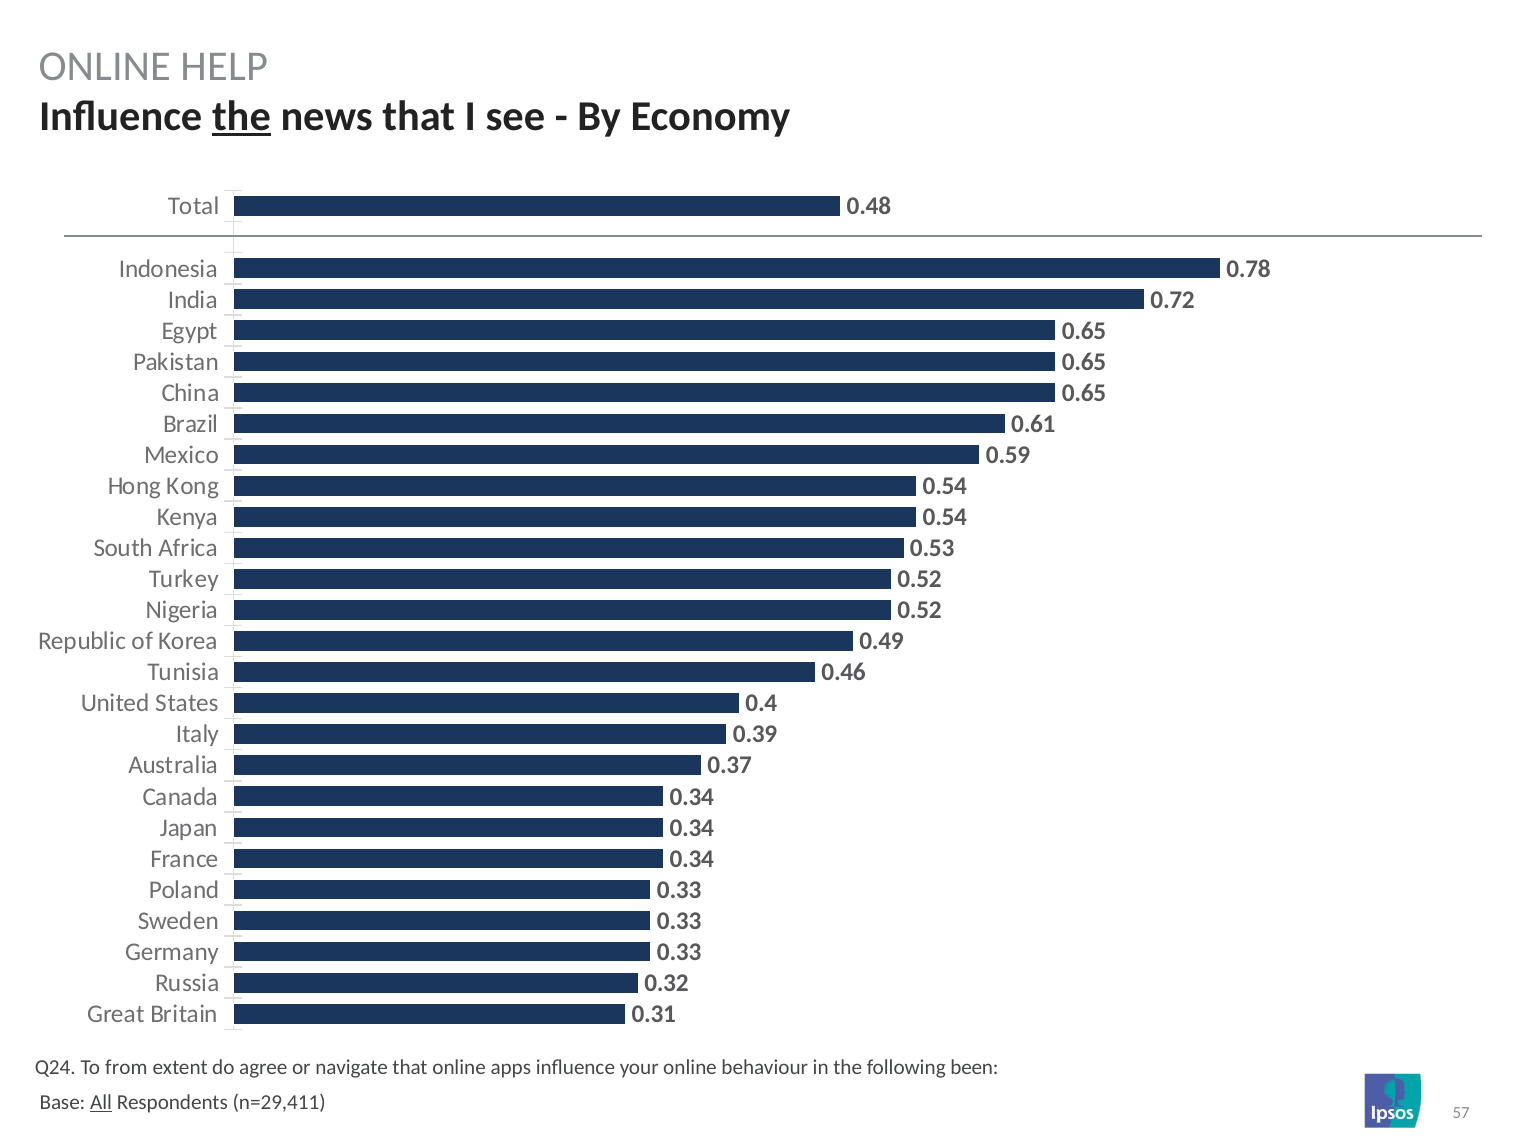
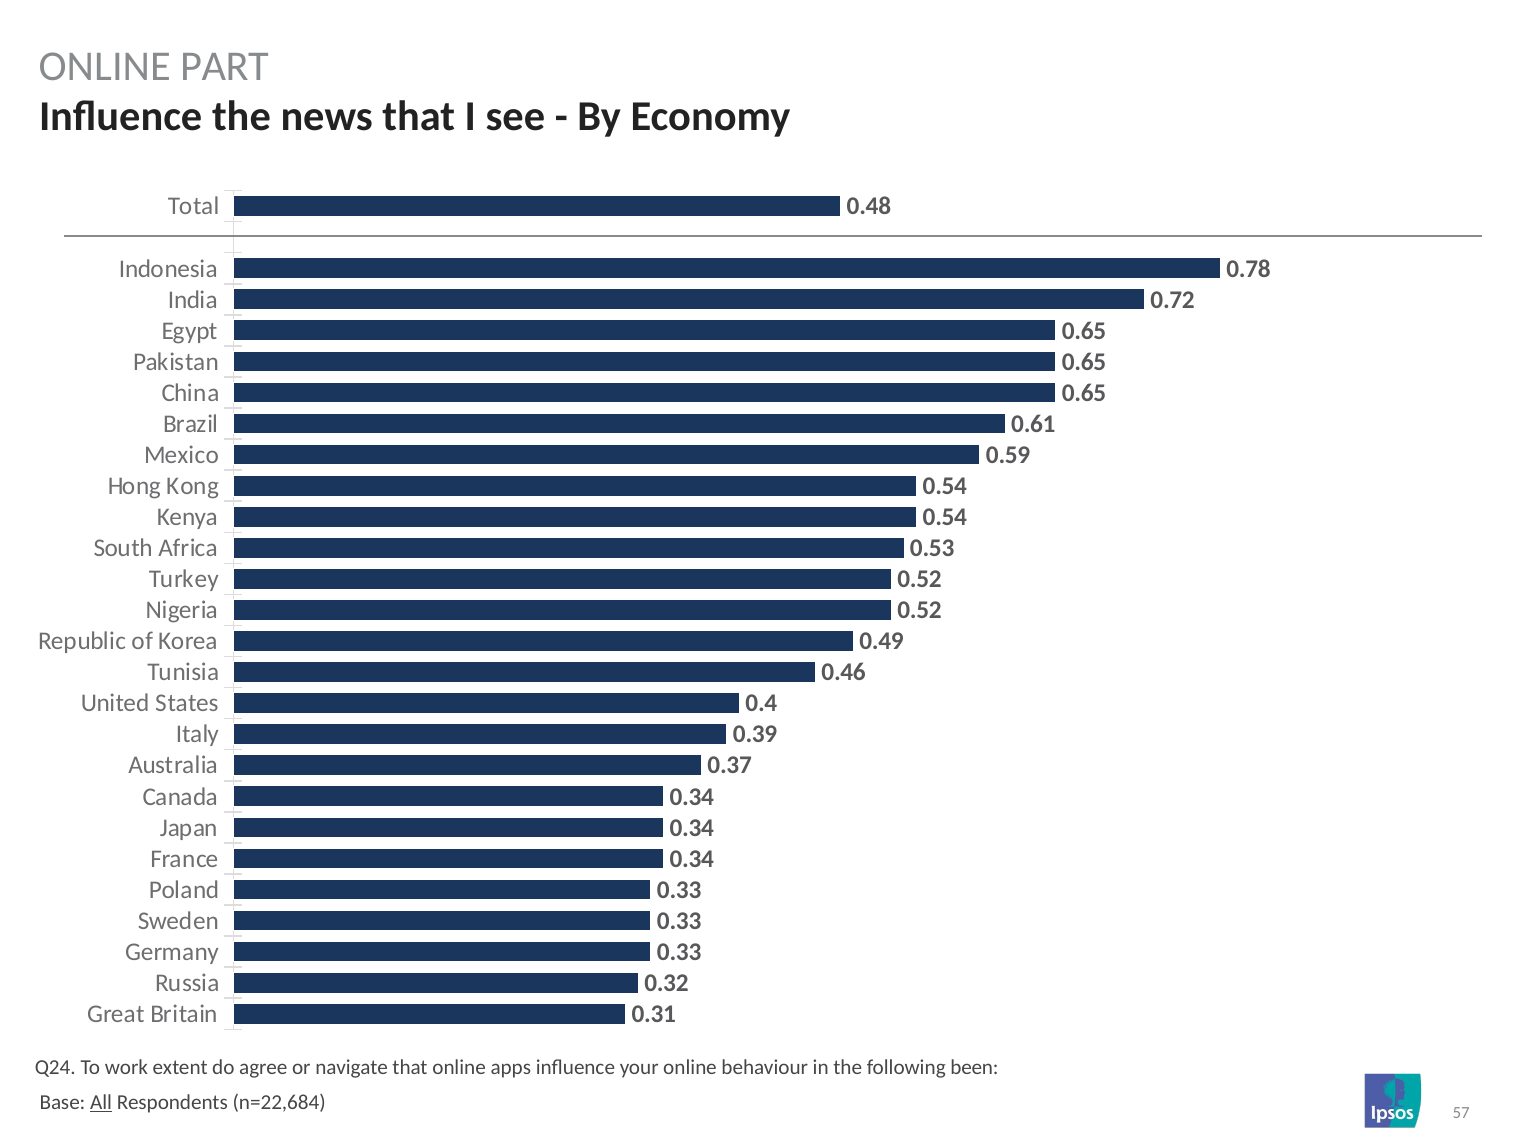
HELP: HELP -> PART
the at (241, 116) underline: present -> none
from: from -> work
n=29,411: n=29,411 -> n=22,684
